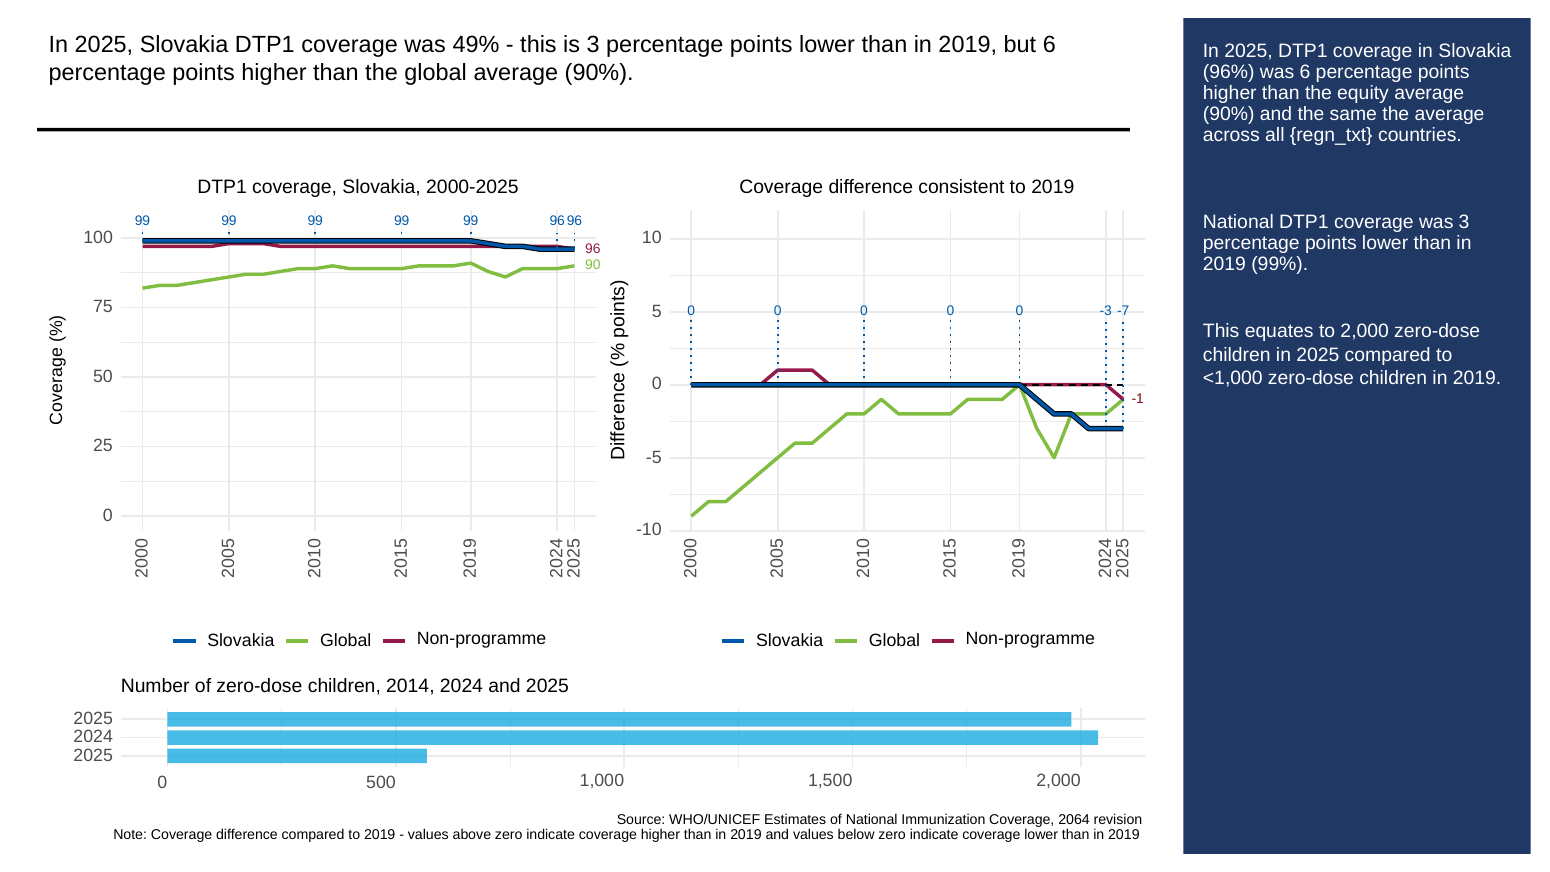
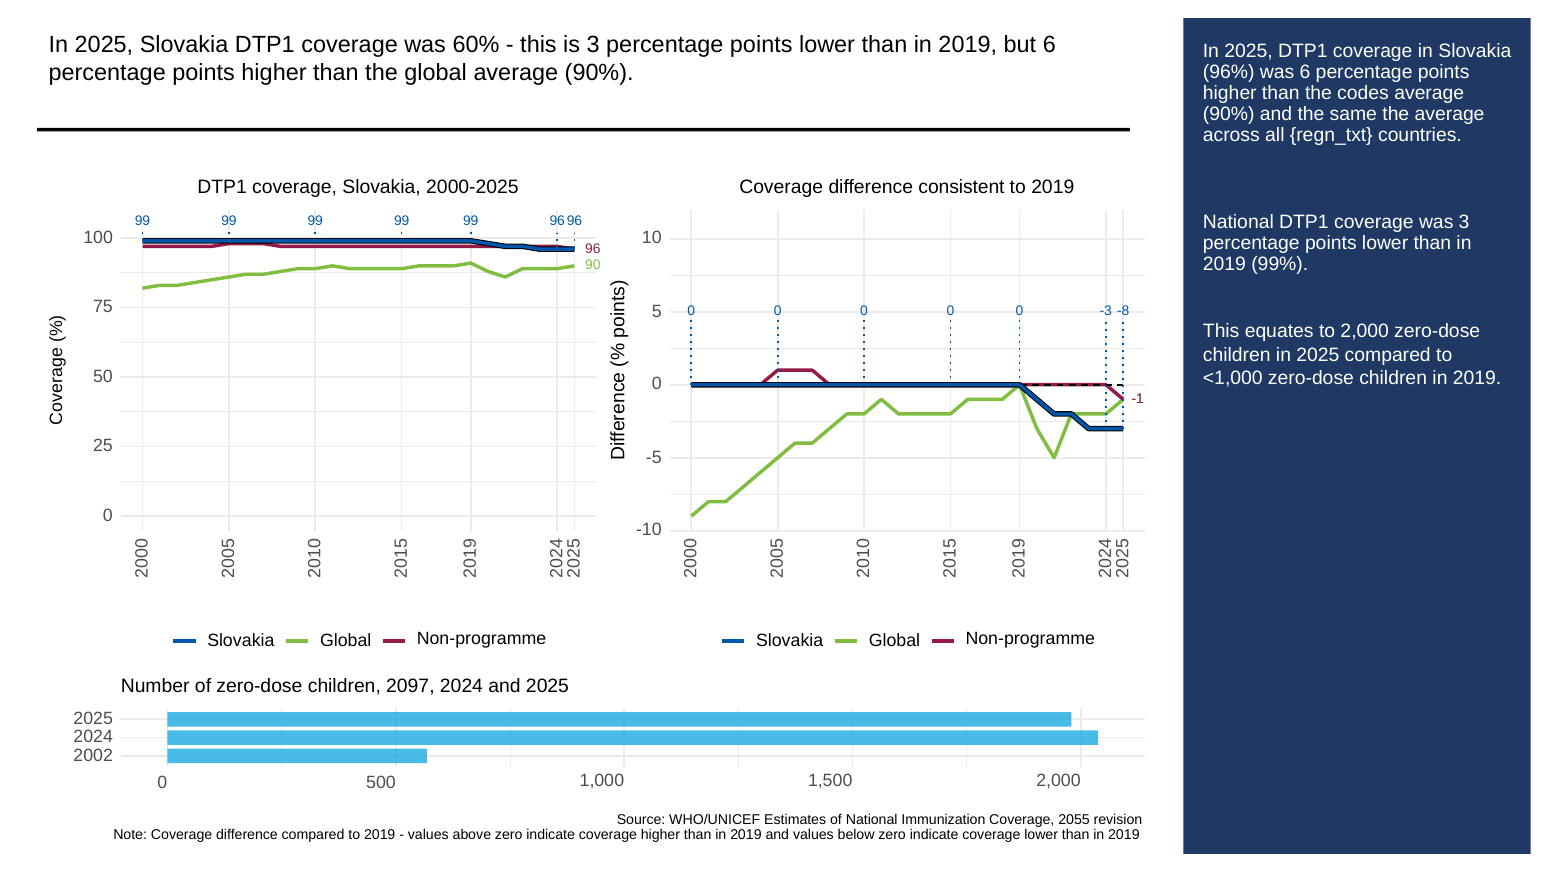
49%: 49% -> 60%
equity: equity -> codes
-7: -7 -> -8
2014: 2014 -> 2097
2025 at (93, 755): 2025 -> 2002
2064: 2064 -> 2055
